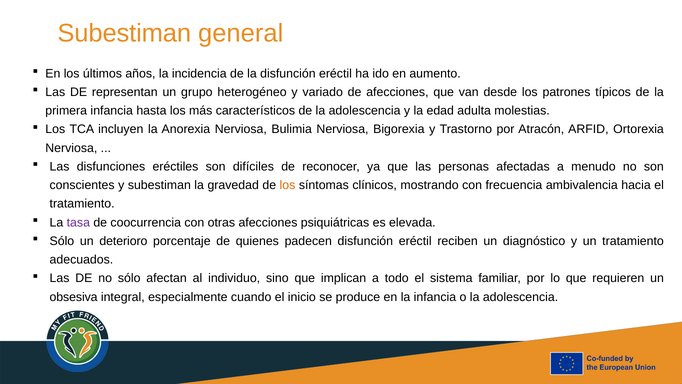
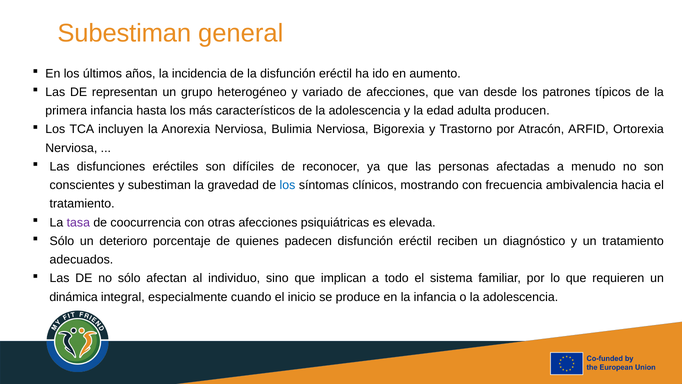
molestias: molestias -> producen
los at (287, 185) colour: orange -> blue
obsesiva: obsesiva -> dinámica
